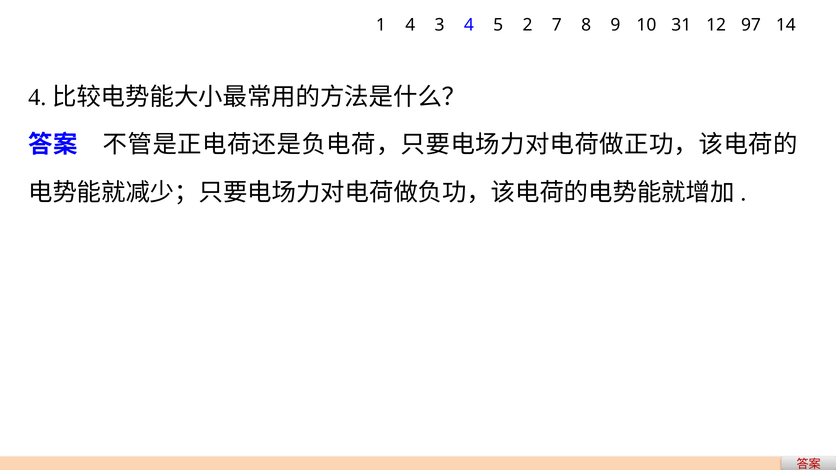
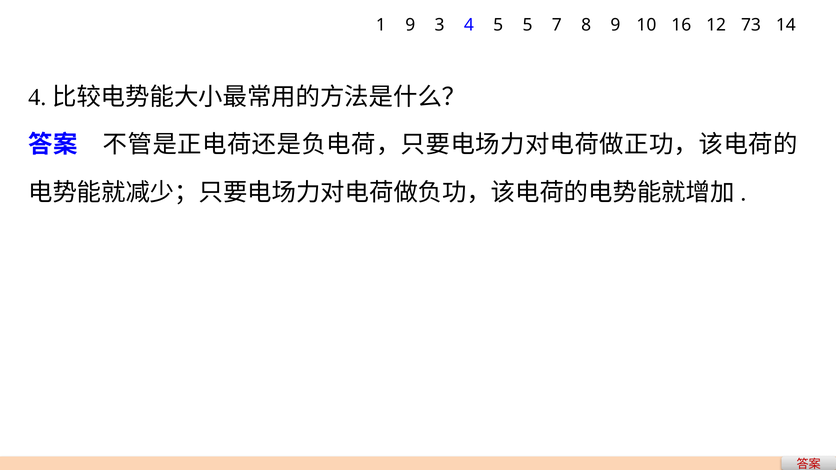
1 4: 4 -> 9
5 2: 2 -> 5
31: 31 -> 16
97: 97 -> 73
